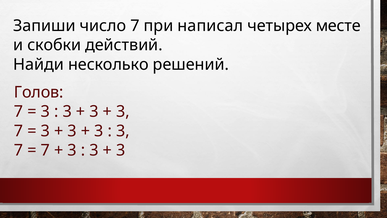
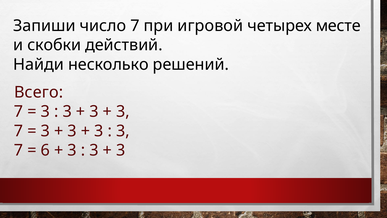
написал: написал -> игровой
Голов: Голов -> Всего
7 at (45, 150): 7 -> 6
